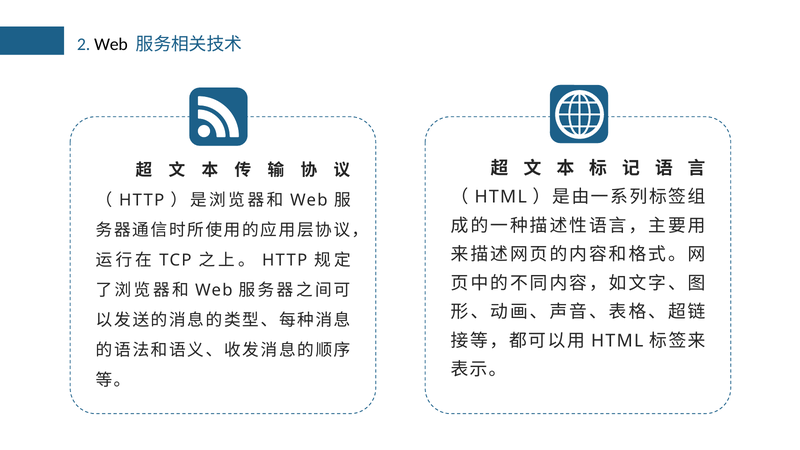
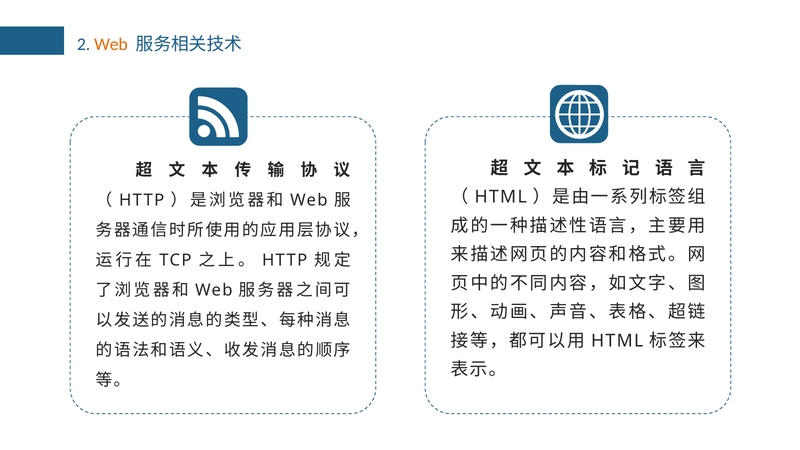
Web at (111, 45) colour: black -> orange
